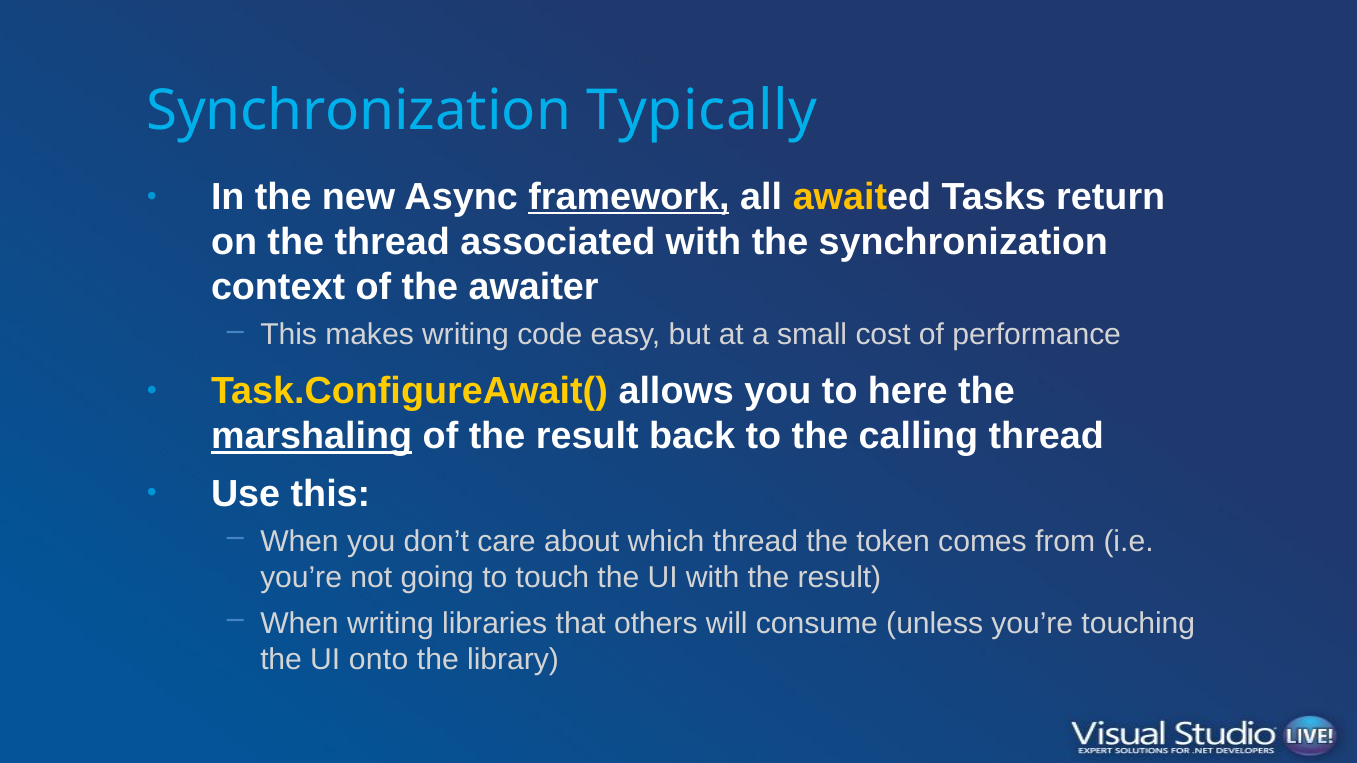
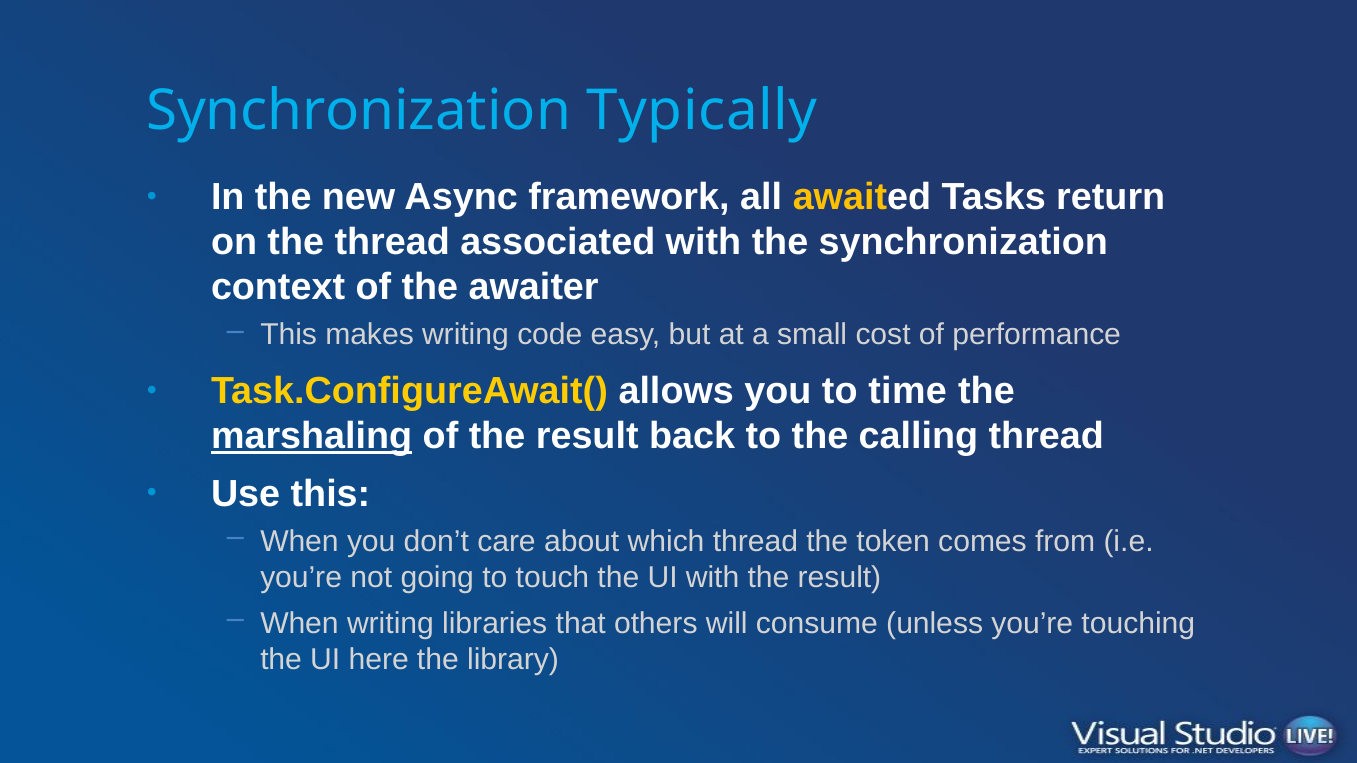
framework underline: present -> none
here: here -> time
onto: onto -> here
